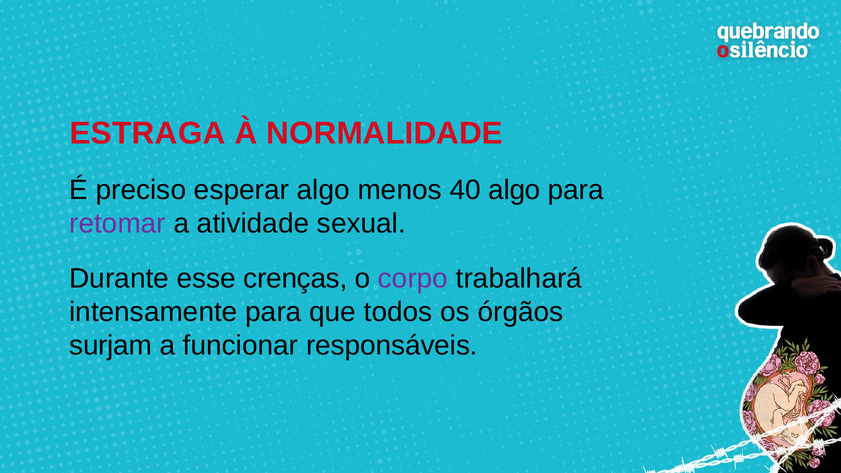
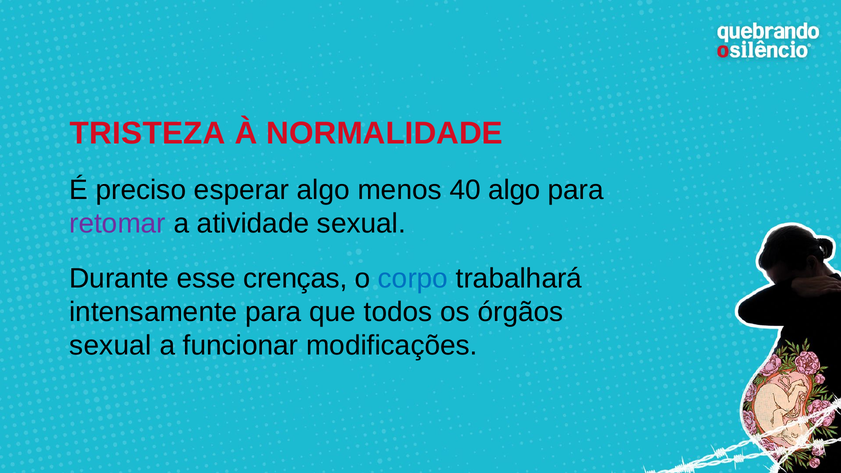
ESTRAGA: ESTRAGA -> TRISTEZA
corpo colour: purple -> blue
surjam at (111, 346): surjam -> sexual
responsáveis: responsáveis -> modificações
